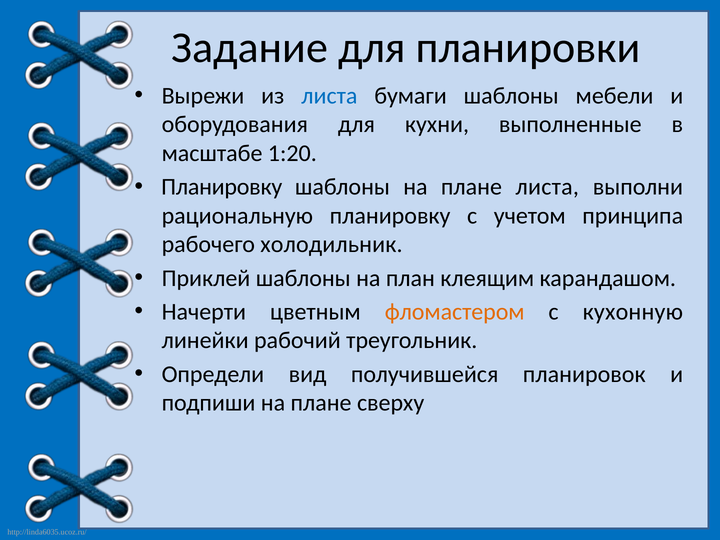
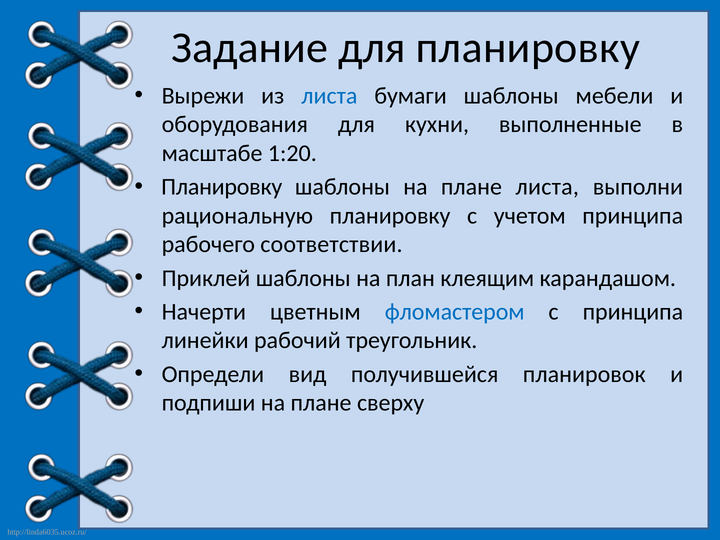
для планировки: планировки -> планировку
холодильник: холодильник -> соответствии
фломастером colour: orange -> blue
с кухонную: кухонную -> принципа
